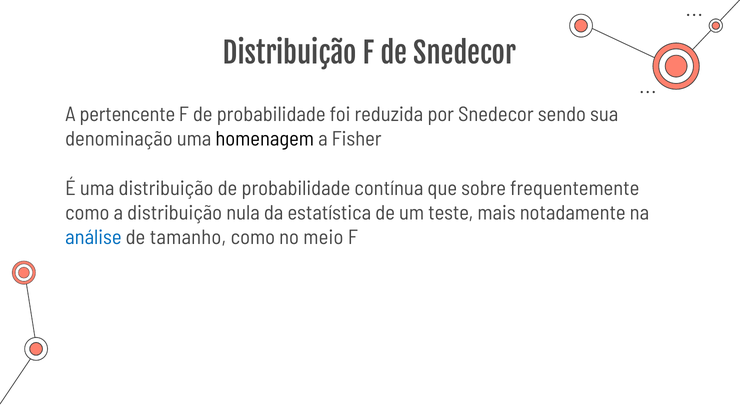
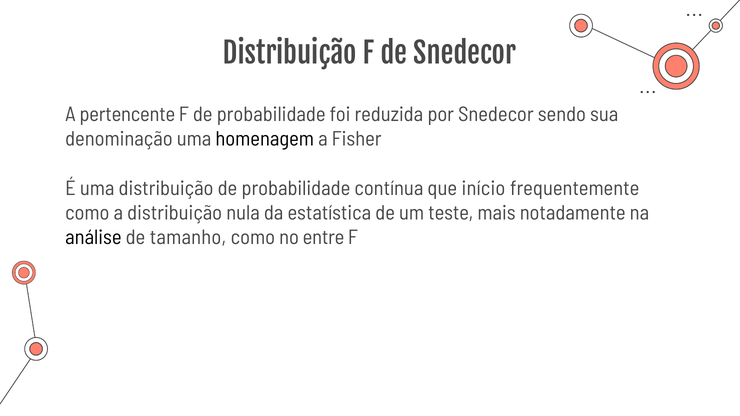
sobre: sobre -> início
análise colour: blue -> black
meio: meio -> entre
